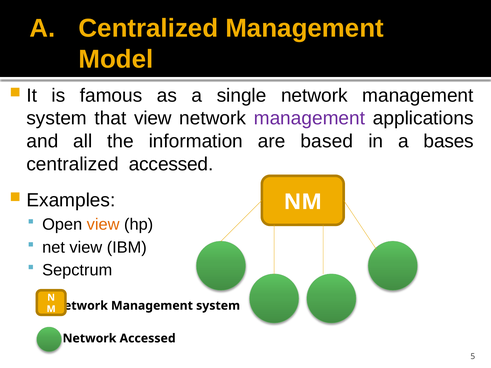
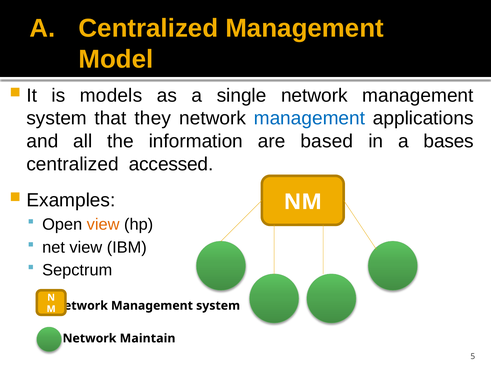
famous: famous -> models
that view: view -> they
management at (309, 118) colour: purple -> blue
Network Accessed: Accessed -> Maintain
